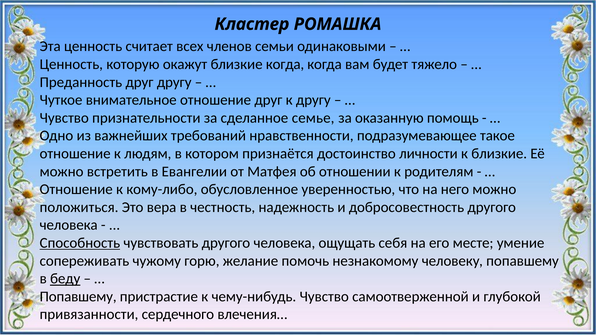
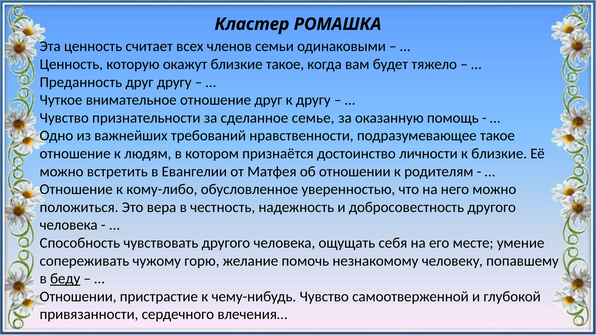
близкие когда: когда -> такое
Способность underline: present -> none
Попавшему at (78, 297): Попавшему -> Отношении
